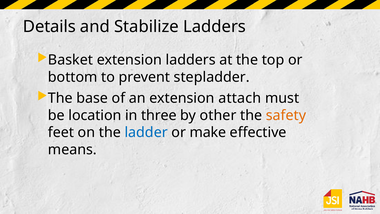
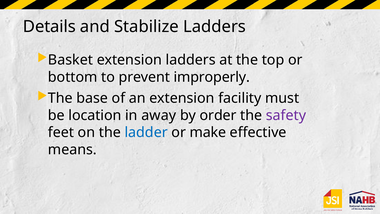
stepladder: stepladder -> improperly
attach: attach -> facility
three: three -> away
other: other -> order
safety colour: orange -> purple
